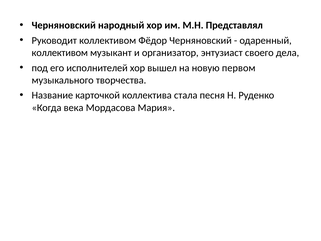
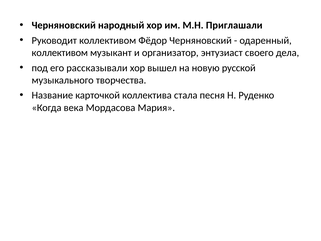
Представлял: Представлял -> Приглашали
исполнителей: исполнителей -> рассказывали
первом: первом -> русской
